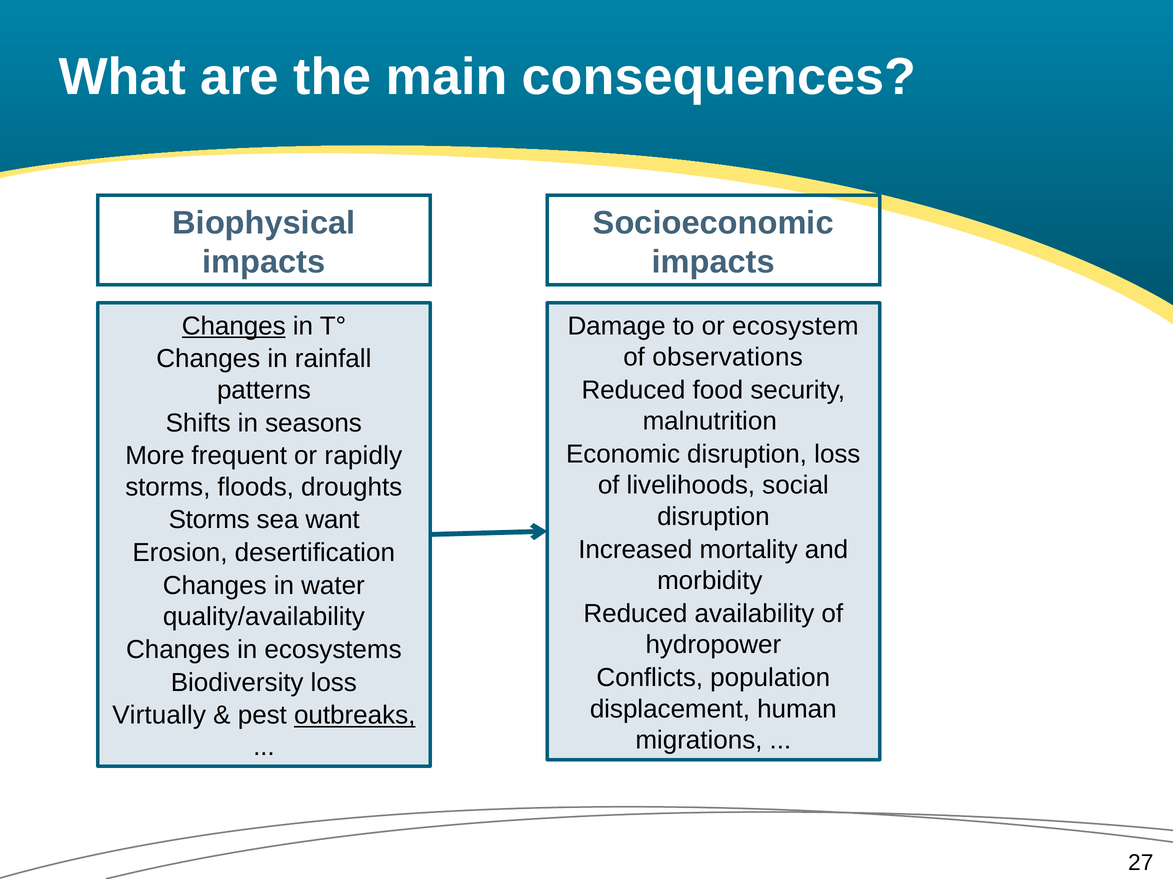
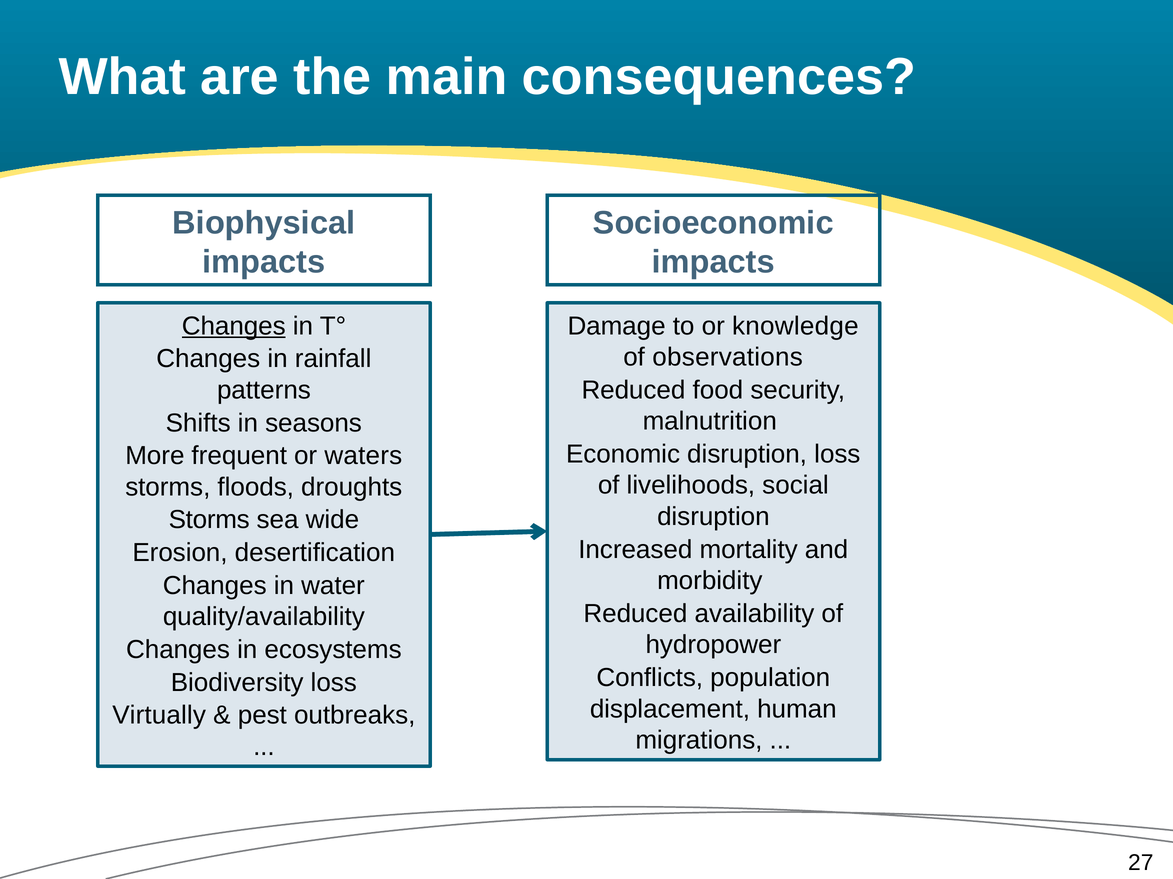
ecosystem: ecosystem -> knowledge
rapidly: rapidly -> waters
want: want -> wide
outbreaks underline: present -> none
